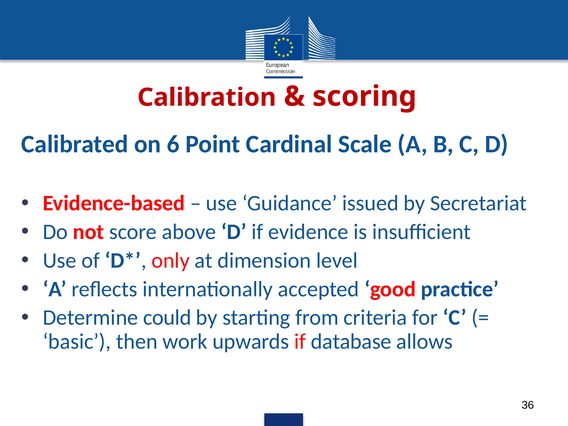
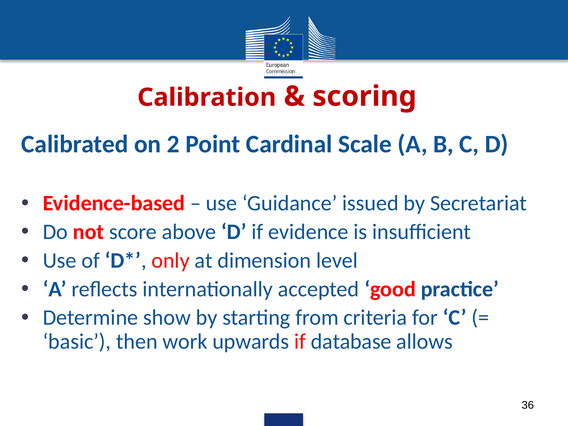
6: 6 -> 2
could: could -> show
